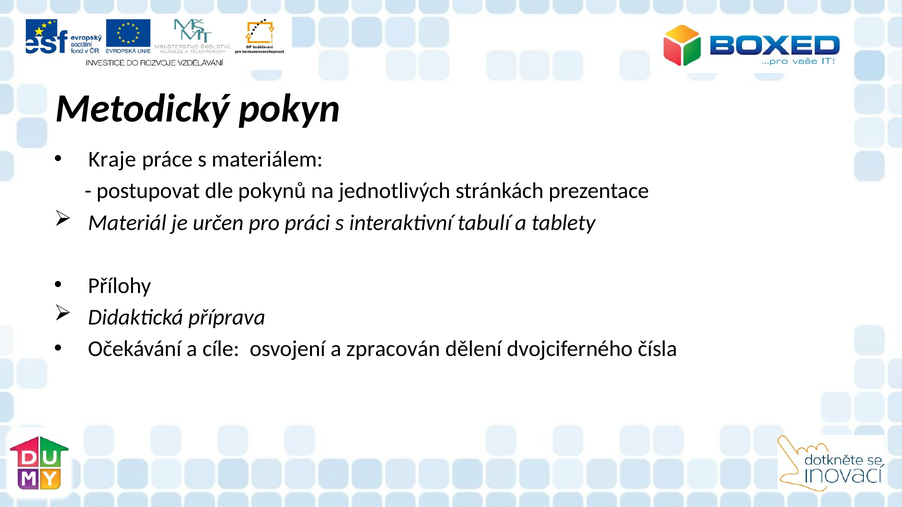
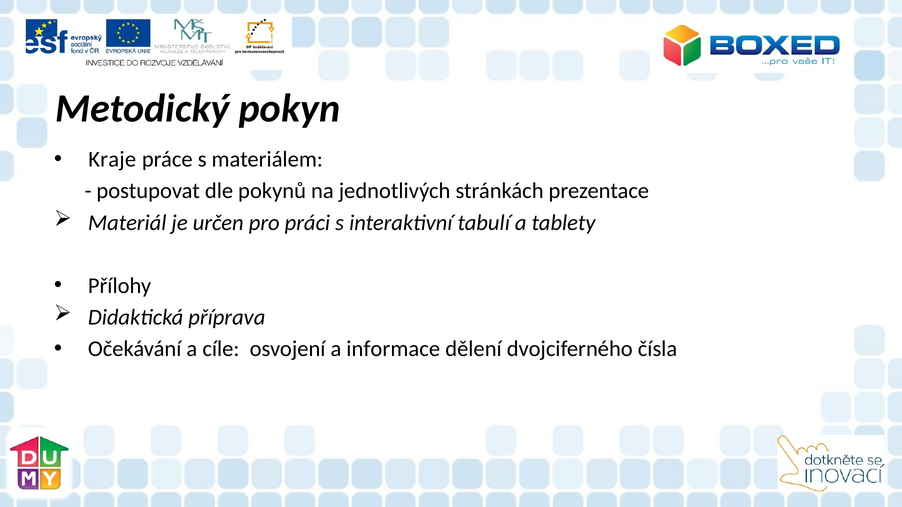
zpracován: zpracován -> informace
